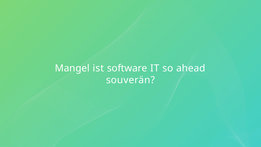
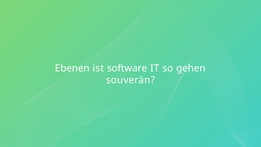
Mangel: Mangel -> Ebenen
ahead: ahead -> gehen
